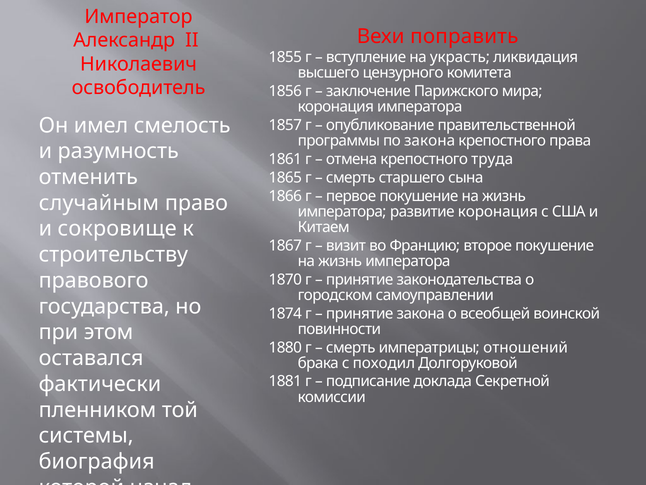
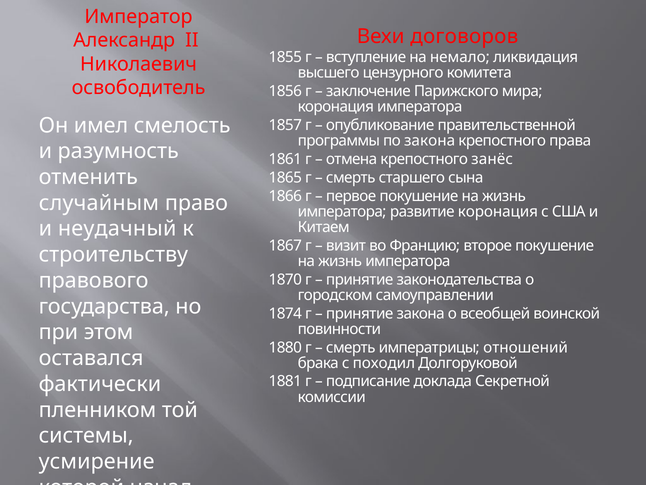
поправить: поправить -> договоров
украсть: украсть -> немало
труда: труда -> занёс
сокровище: сокровище -> неудачный
биография: биография -> усмирение
